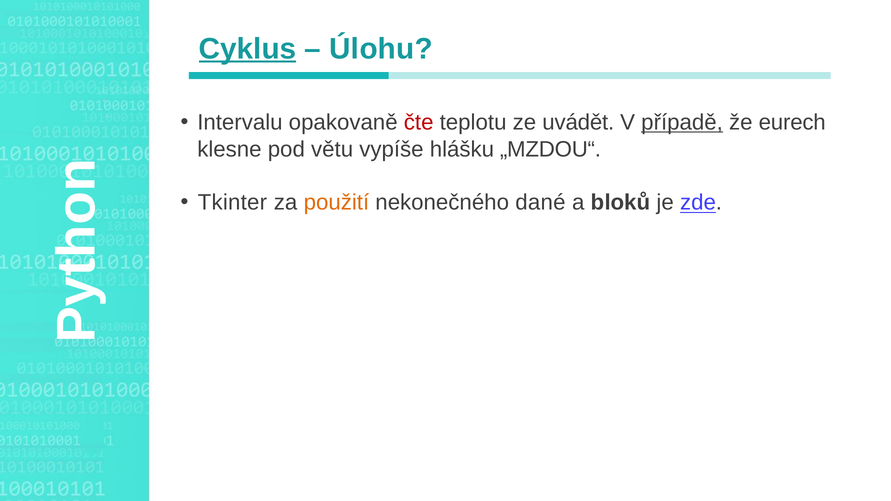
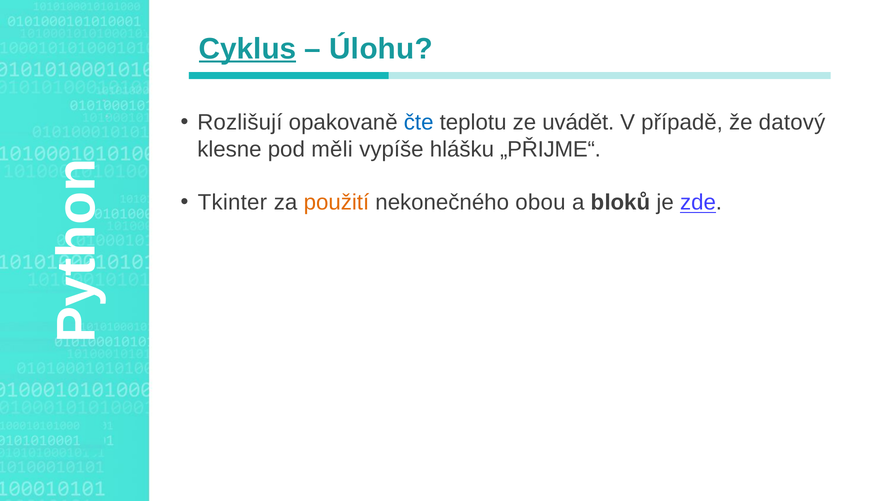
Intervalu: Intervalu -> Rozlišují
čte colour: red -> blue
případě underline: present -> none
eurech: eurech -> datový
větu: větu -> měli
„MZDOU“: „MZDOU“ -> „PŘIJME“
dané: dané -> obou
